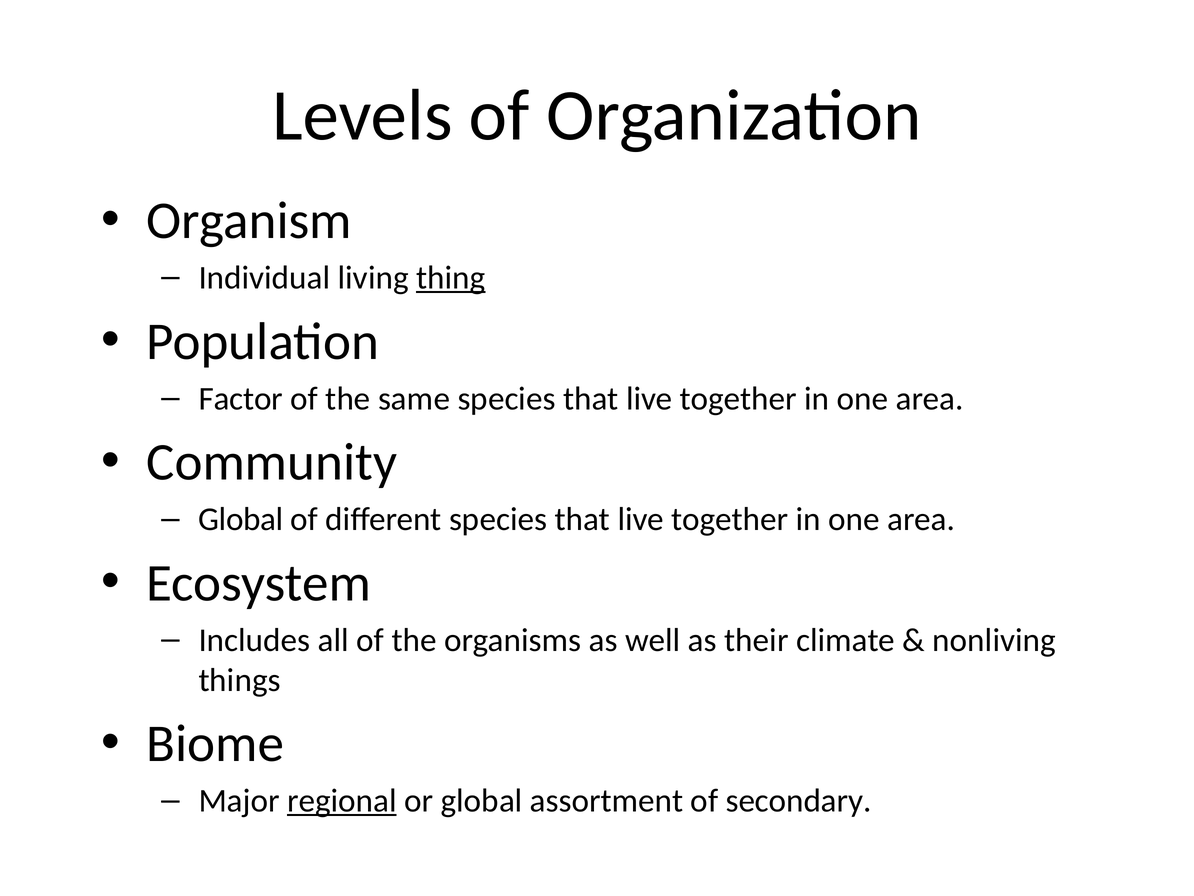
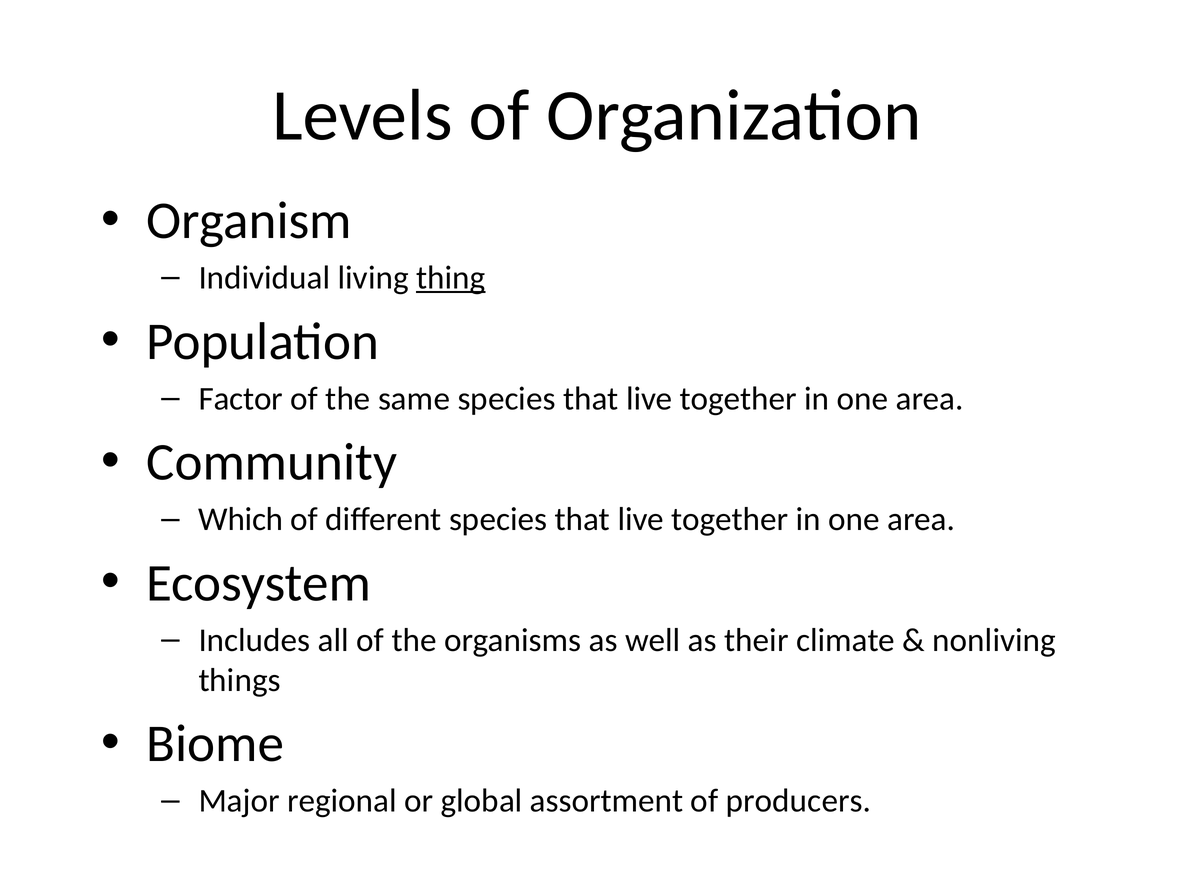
Global at (241, 519): Global -> Which
regional underline: present -> none
secondary: secondary -> producers
